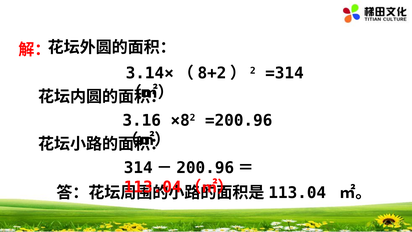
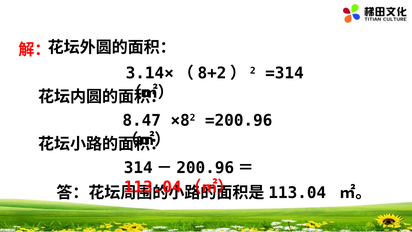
3.16: 3.16 -> 8.47
